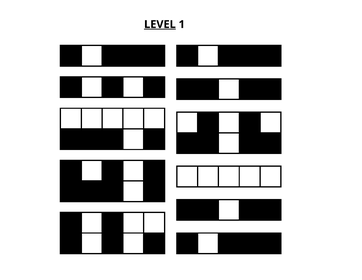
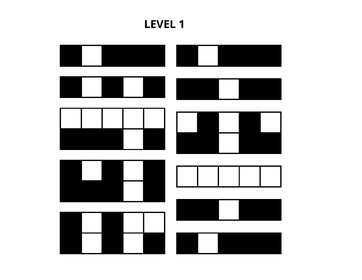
LEVEL underline: present -> none
